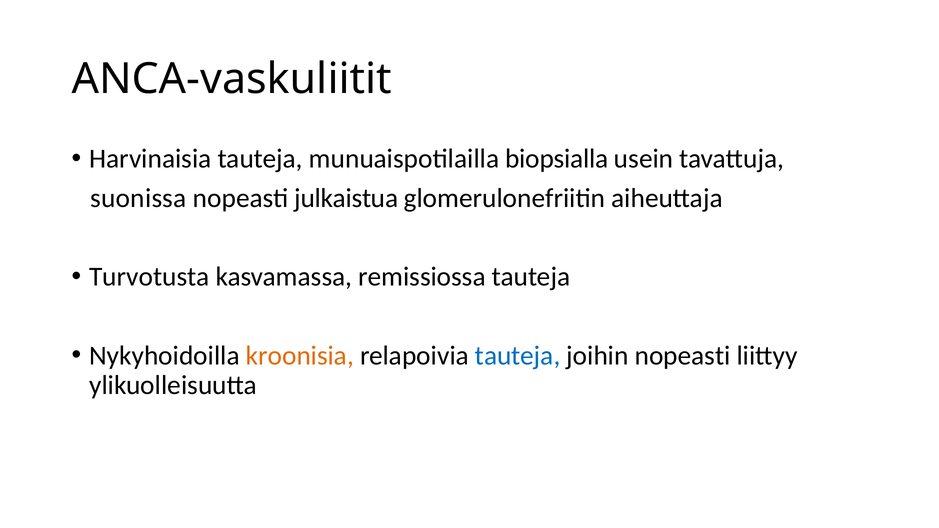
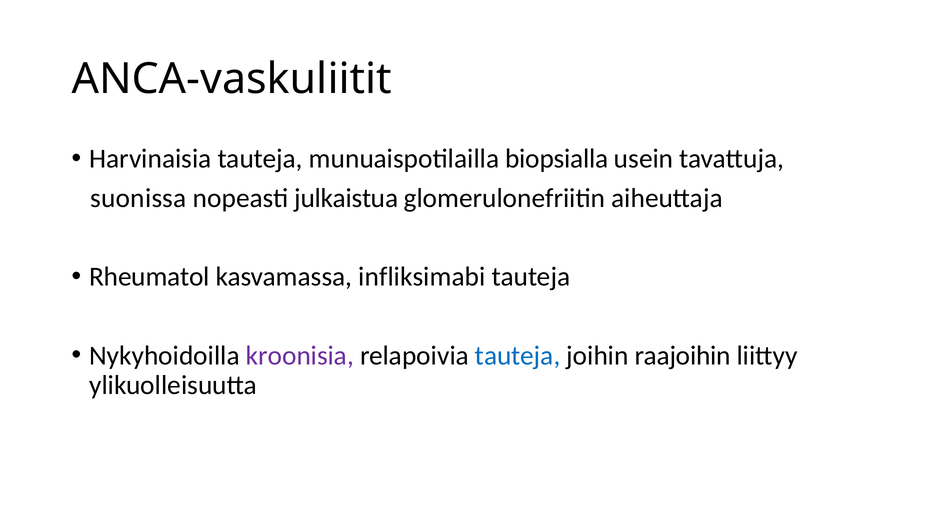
Turvotusta: Turvotusta -> Rheumatol
remissiossa: remissiossa -> infliksimabi
kroonisia colour: orange -> purple
joihin nopeasti: nopeasti -> raajoihin
